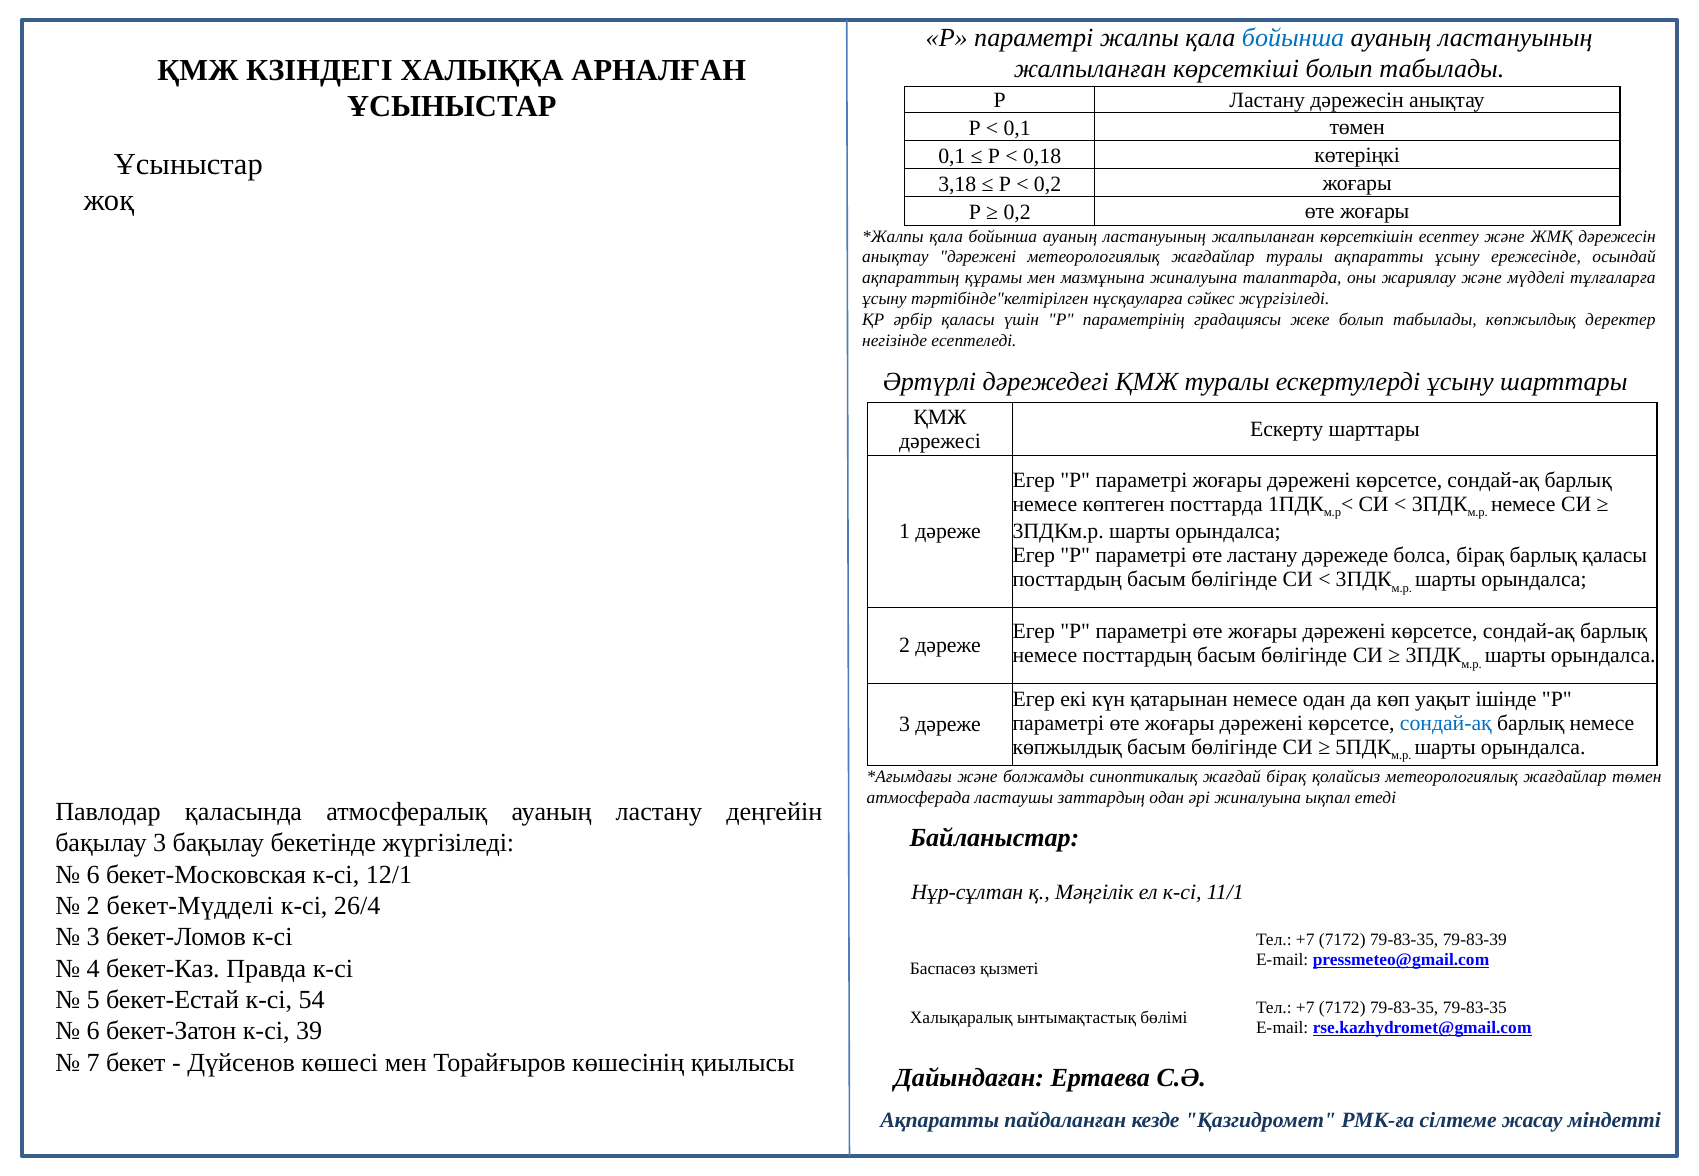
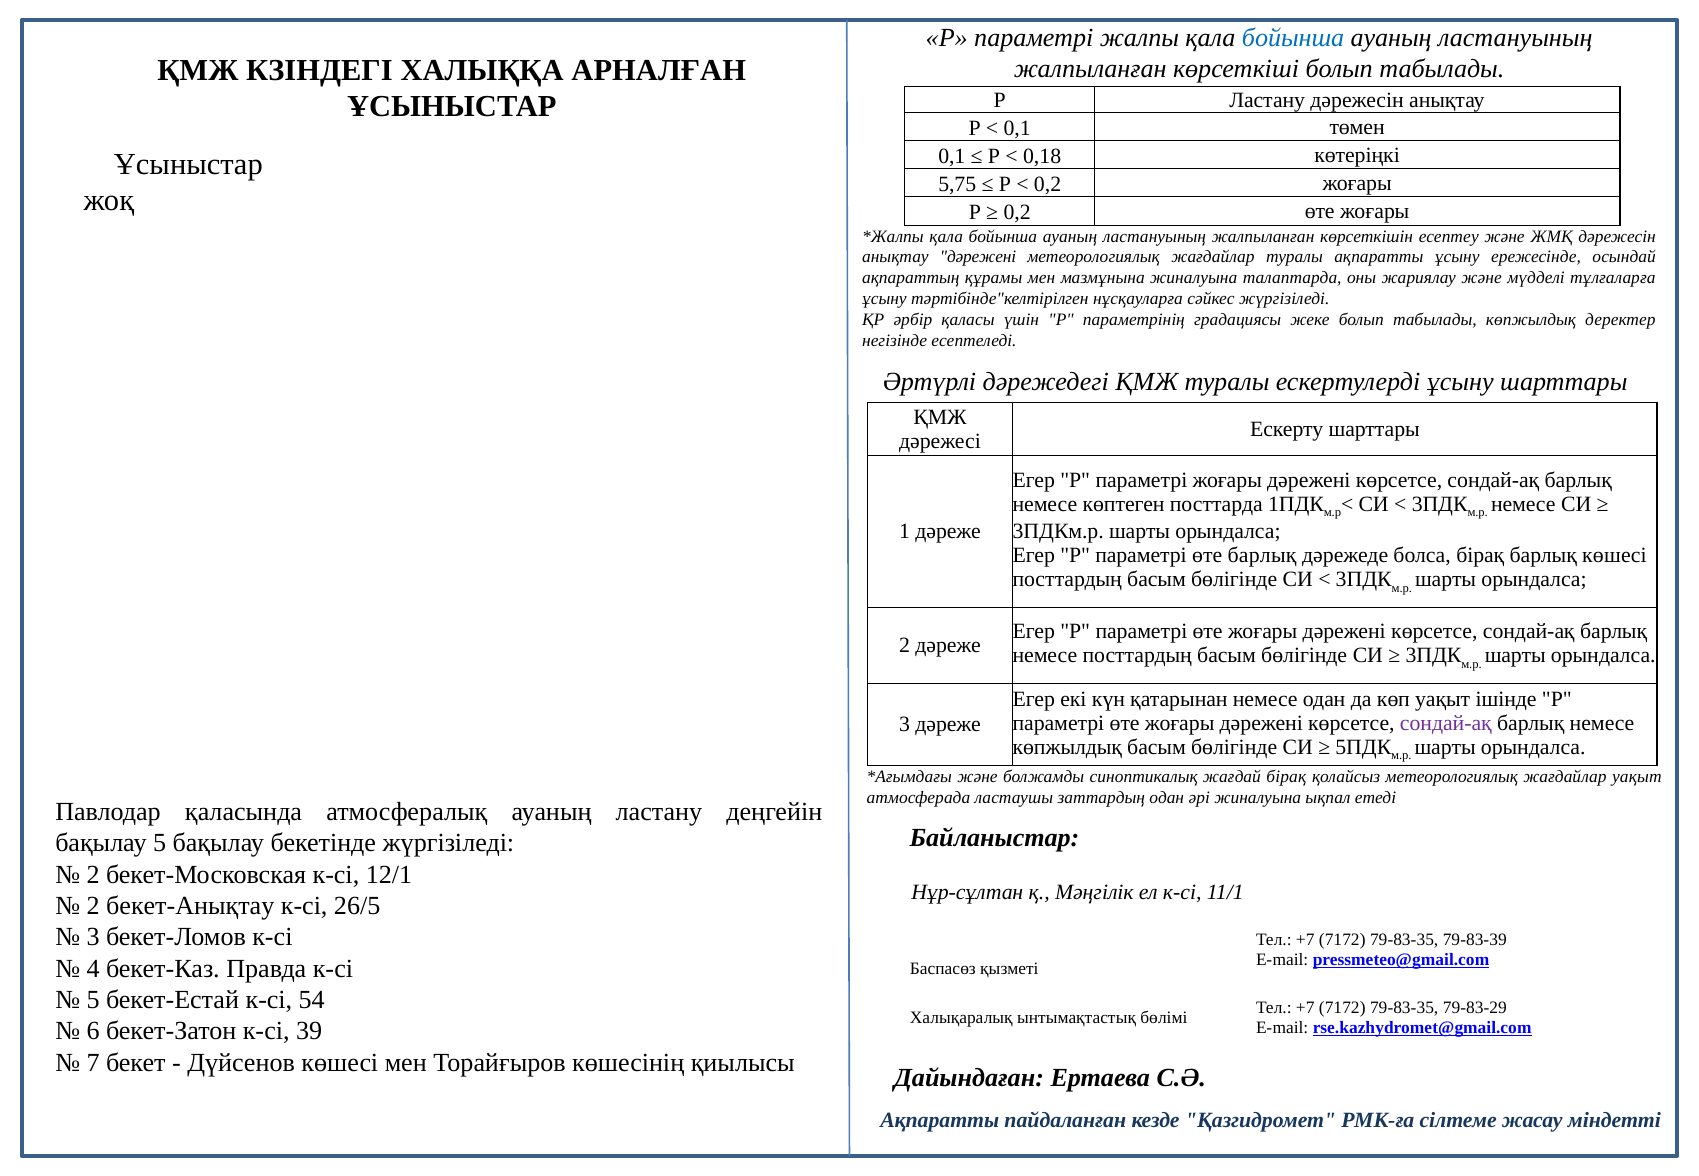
3,18: 3,18 -> 5,75
өте ластану: ластану -> барлық
барлық қаласы: қаласы -> көшесі
сондай-ақ at (1446, 723) colour: blue -> purple
жағдайлар төмен: төмен -> уақыт
бақылау 3: 3 -> 5
6 at (93, 875): 6 -> 2
бекет-Мүдделі: бекет-Мүдделі -> бекет-Анықтау
26/4: 26/4 -> 26/5
79-83-35 79-83-35: 79-83-35 -> 79-83-29
